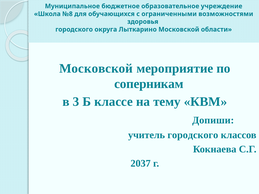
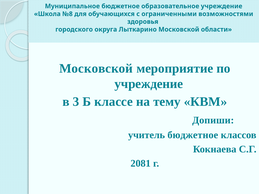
соперникам at (149, 84): соперникам -> учреждение
учитель городского: городского -> бюджетное
2037: 2037 -> 2081
